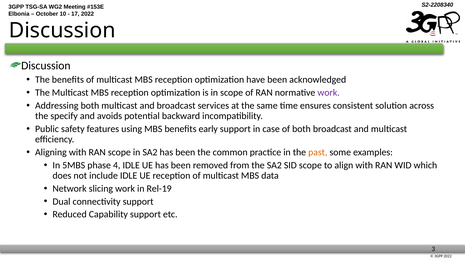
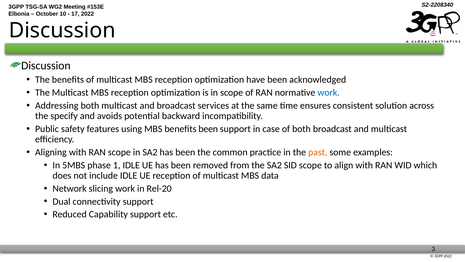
work at (329, 92) colour: purple -> blue
benefits early: early -> been
4: 4 -> 1
Rel-19: Rel-19 -> Rel-20
